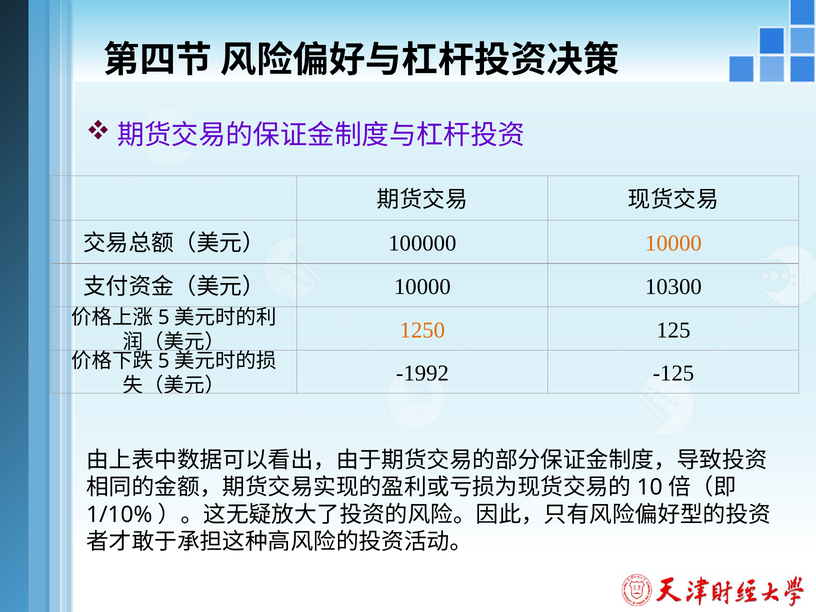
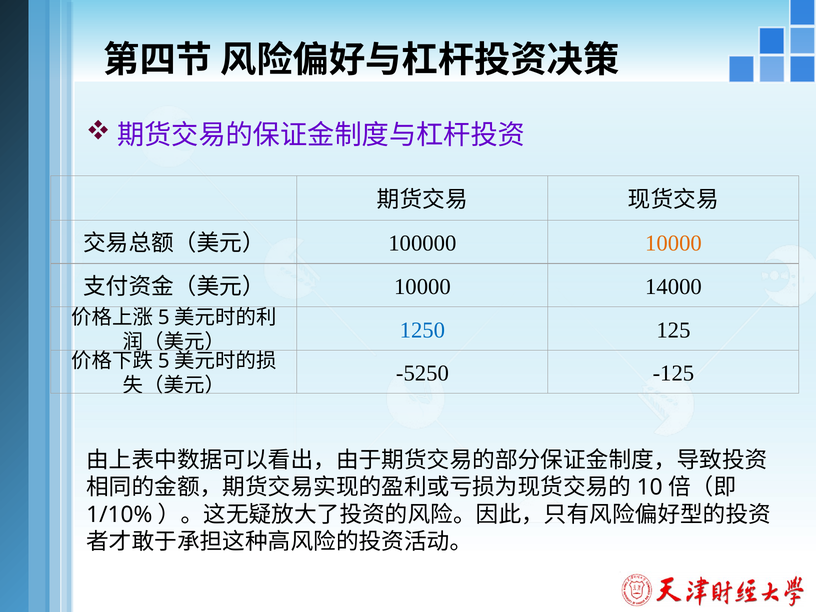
10300: 10300 -> 14000
1250 colour: orange -> blue
-1992: -1992 -> -5250
